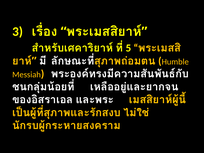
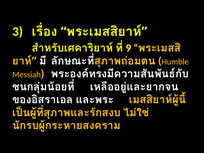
5: 5 -> 9
